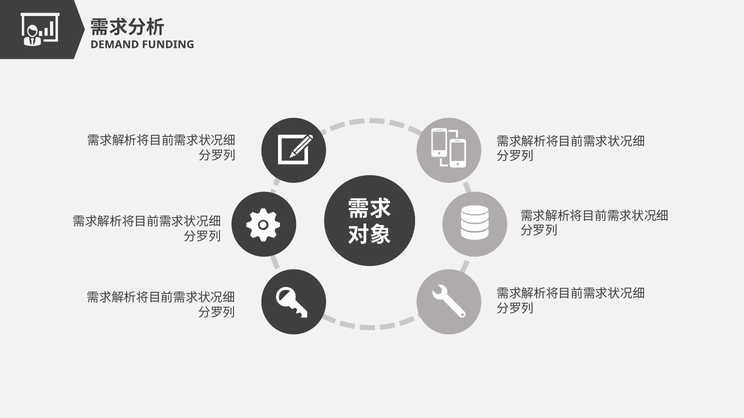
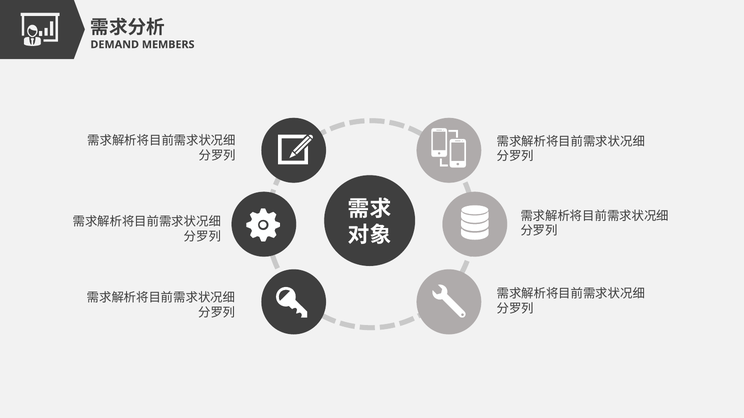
FUNDING: FUNDING -> MEMBERS
